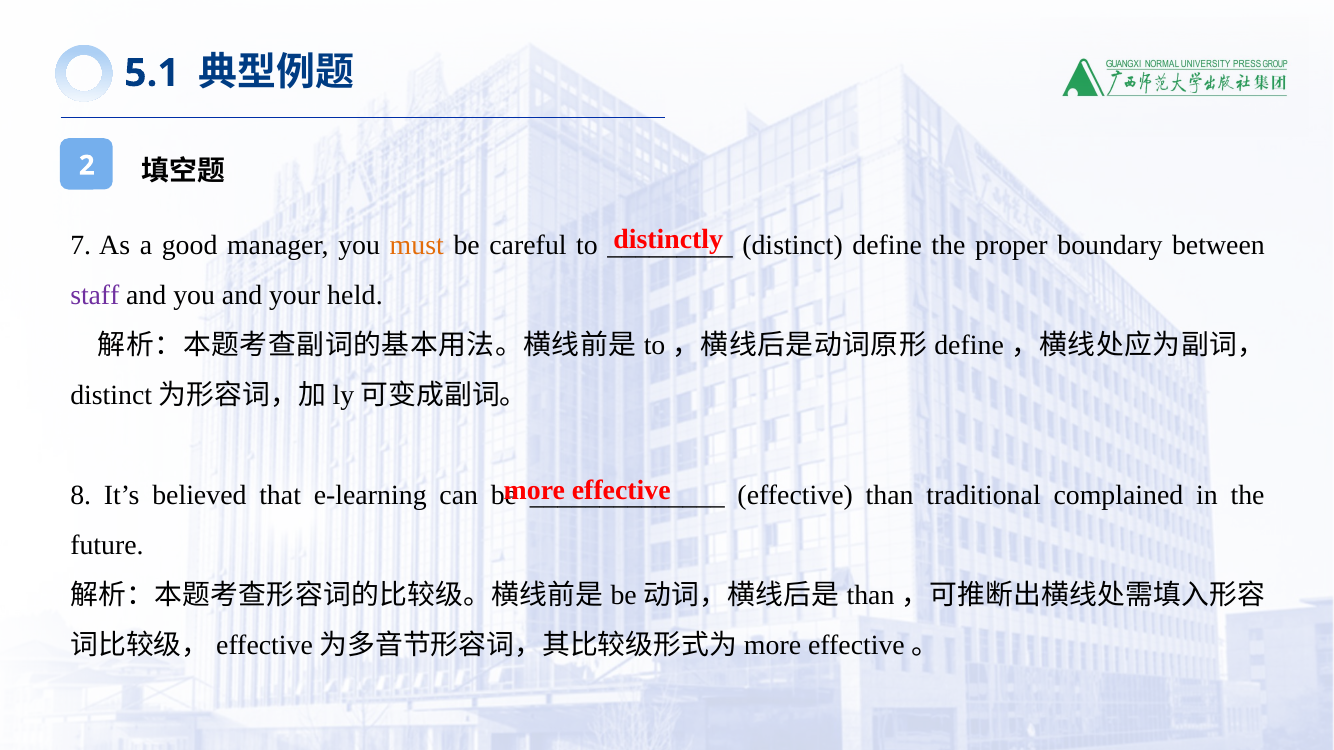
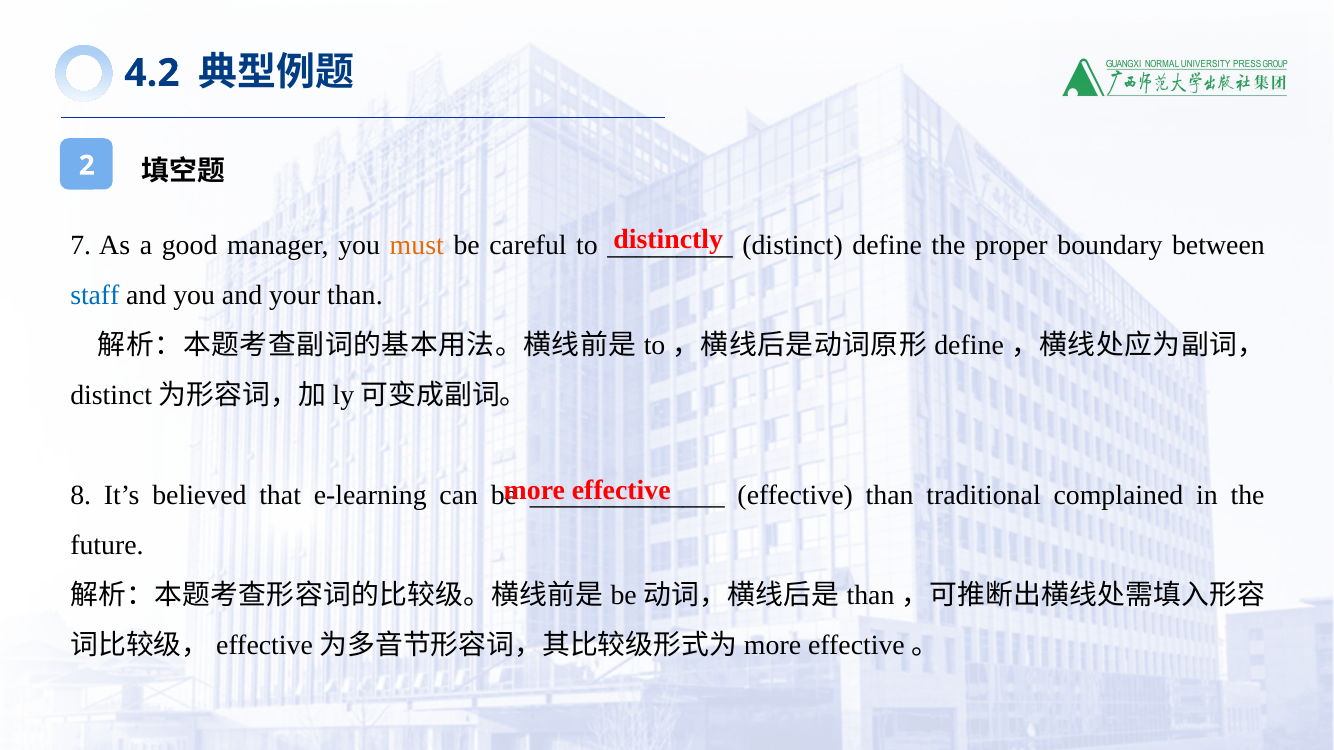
5.1: 5.1 -> 4.2
staff colour: purple -> blue
your held: held -> than
